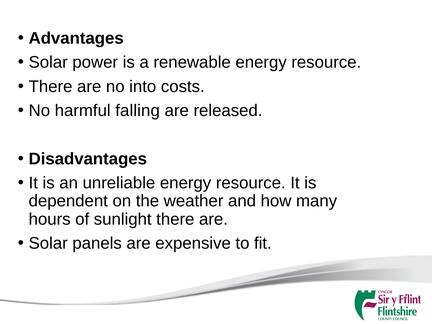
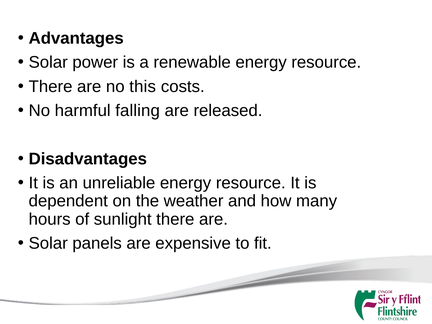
into: into -> this
